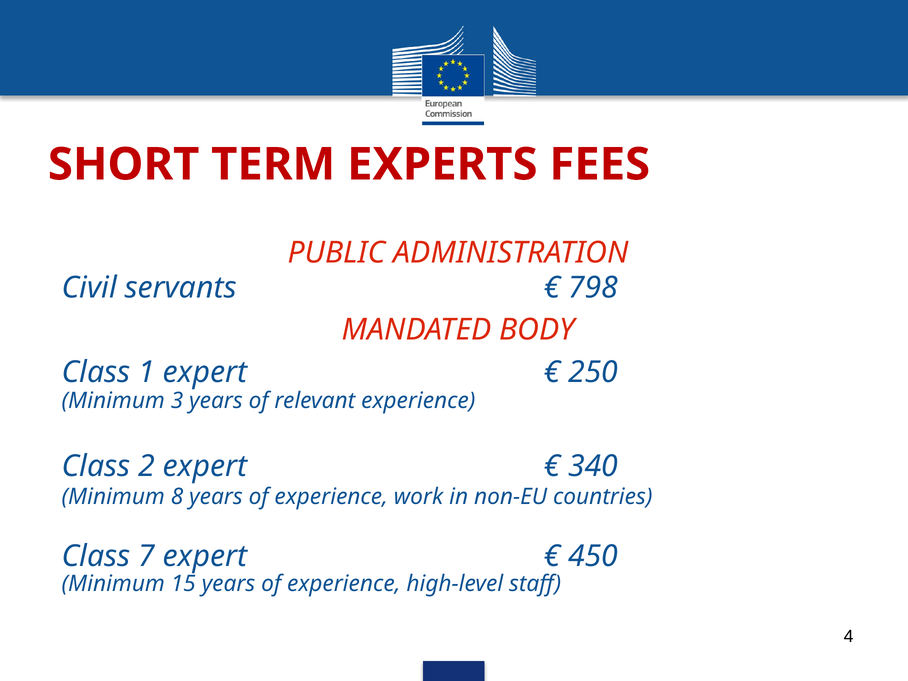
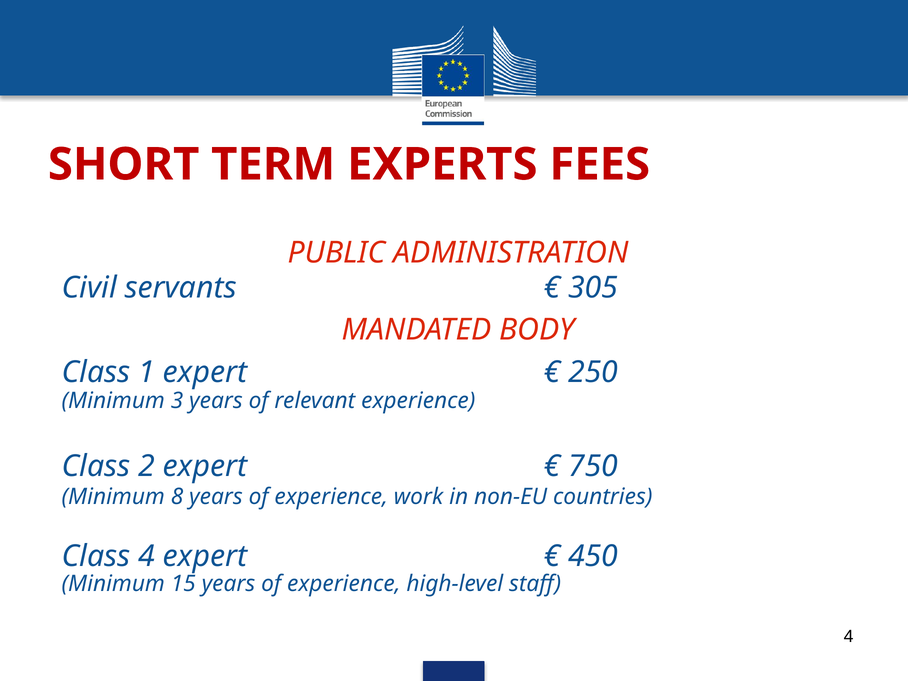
798: 798 -> 305
340: 340 -> 750
Class 7: 7 -> 4
